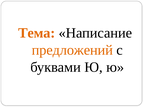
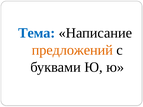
Тема colour: orange -> blue
